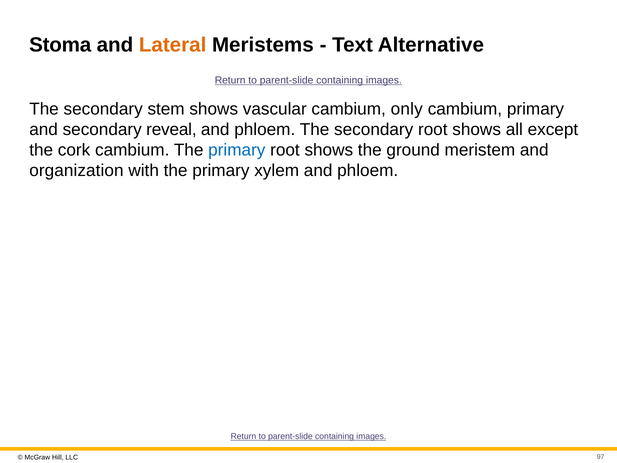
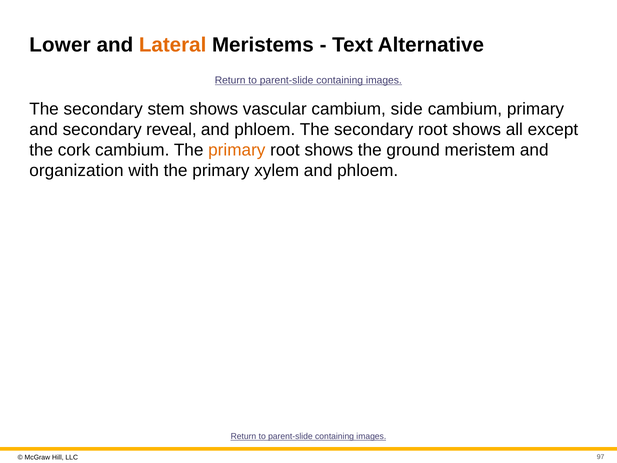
Stoma: Stoma -> Lower
only: only -> side
primary at (237, 150) colour: blue -> orange
